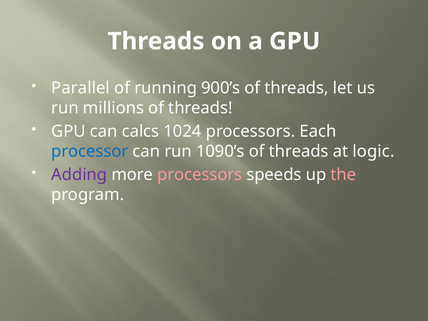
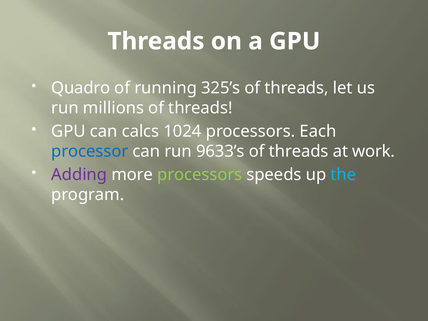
Parallel: Parallel -> Quadro
900’s: 900’s -> 325’s
1090’s: 1090’s -> 9633’s
logic: logic -> work
processors at (200, 175) colour: pink -> light green
the colour: pink -> light blue
